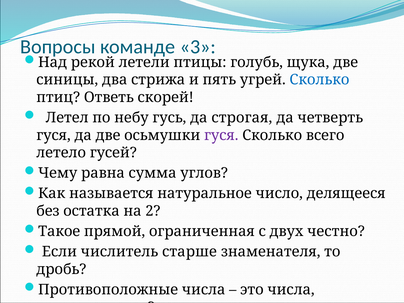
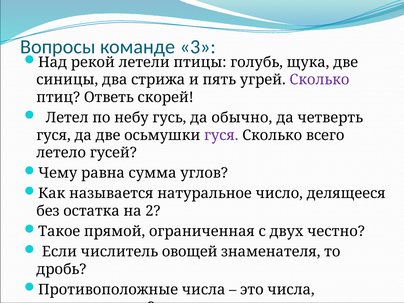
Сколько at (319, 80) colour: blue -> purple
строгая: строгая -> обычно
старше: старше -> овощей
